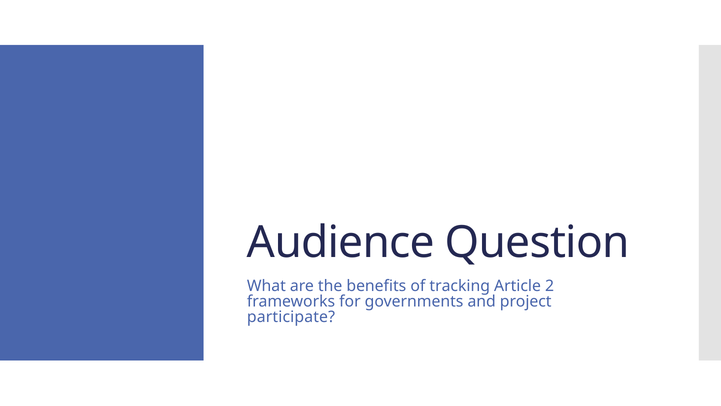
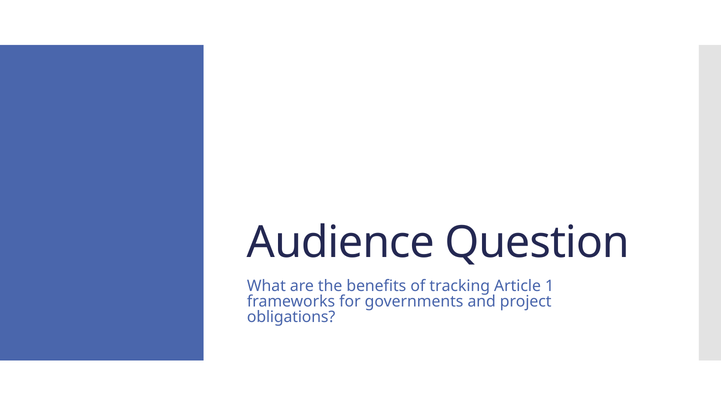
2: 2 -> 1
participate: participate -> obligations
